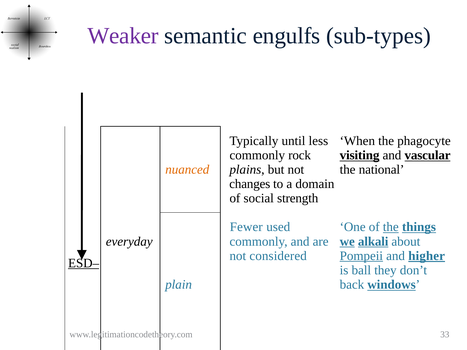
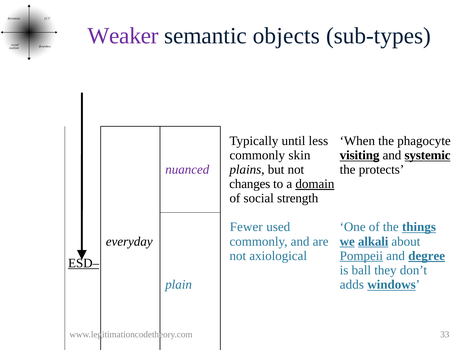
engulfs: engulfs -> objects
rock: rock -> skin
vascular: vascular -> systemic
nuanced colour: orange -> purple
national: national -> protects
domain underline: none -> present
the at (391, 227) underline: present -> none
considered: considered -> axiological
higher: higher -> degree
back: back -> adds
